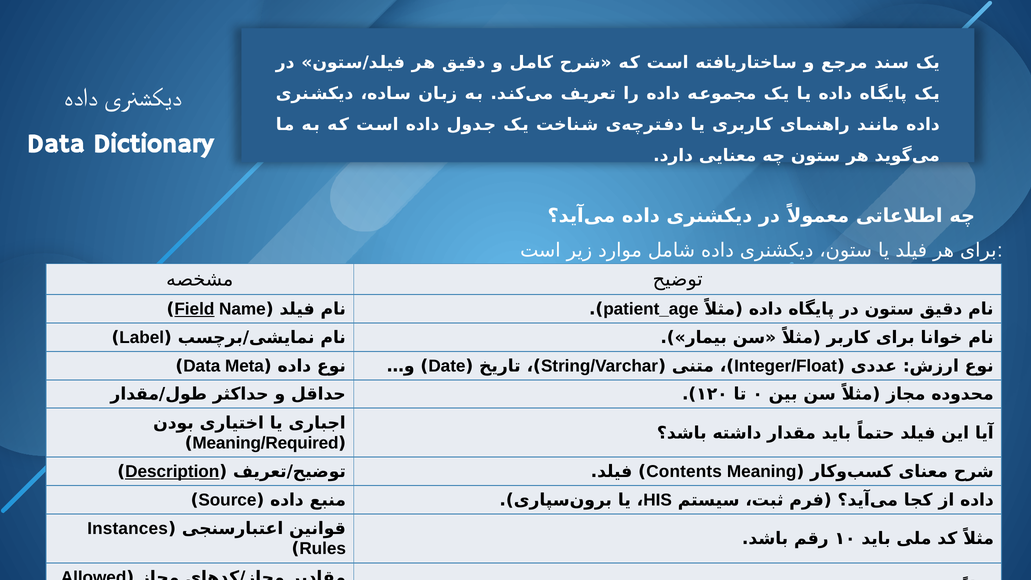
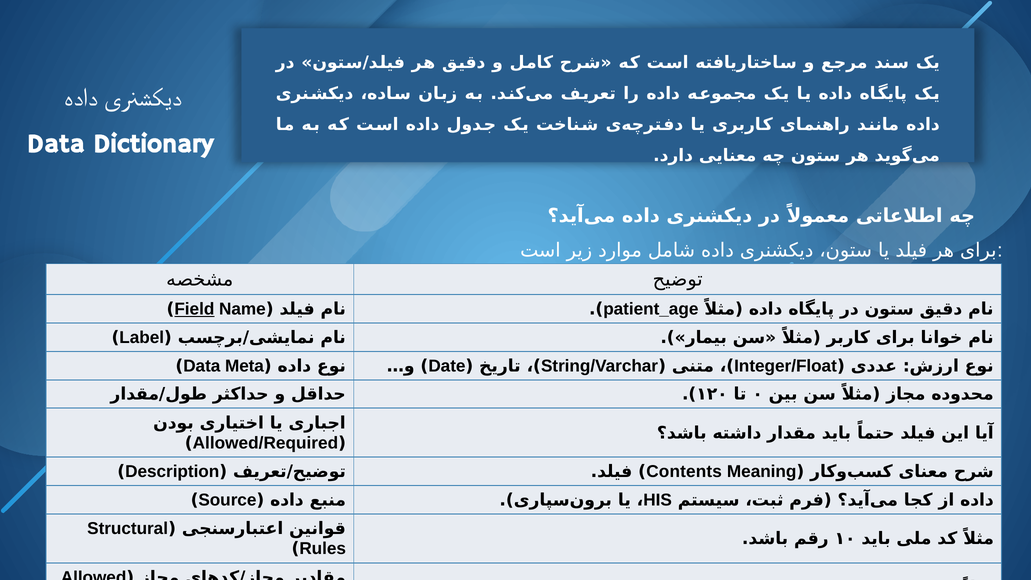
Meaning/Required: Meaning/Required -> Allowed/Required
Description underline: present -> none
Instances: Instances -> Structural
